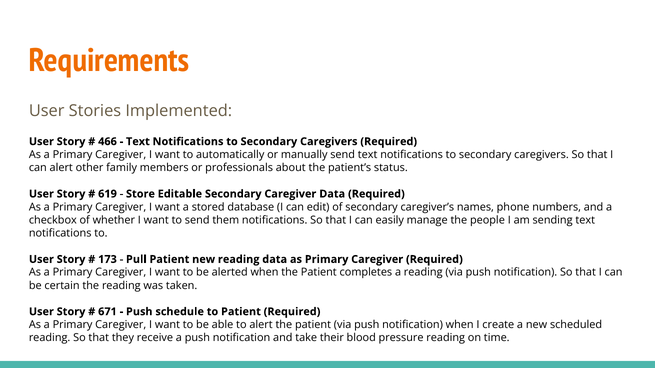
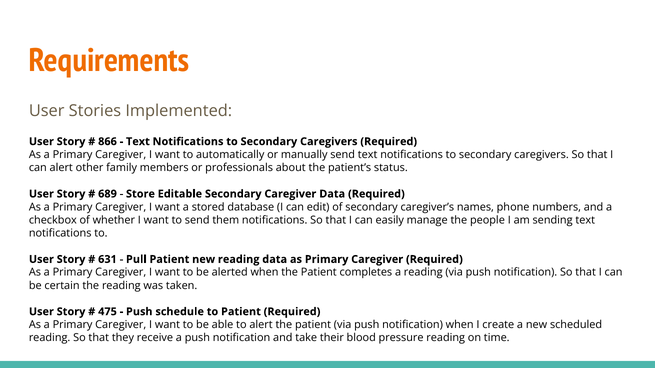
466: 466 -> 866
619: 619 -> 689
173: 173 -> 631
671: 671 -> 475
